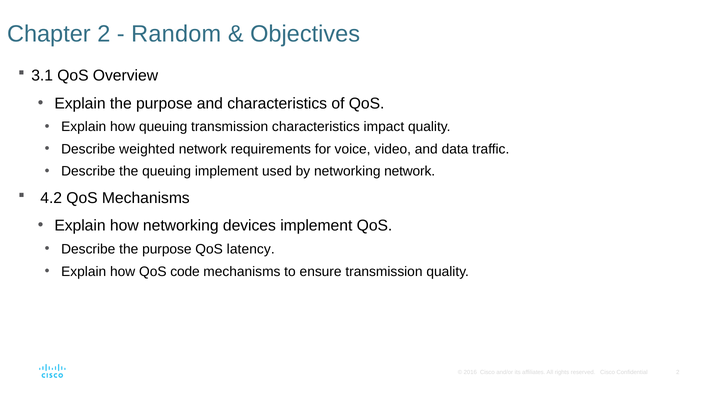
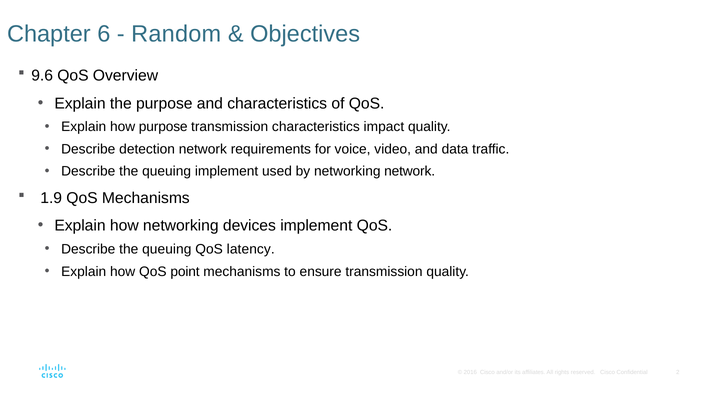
Chapter 2: 2 -> 6
3.1: 3.1 -> 9.6
how queuing: queuing -> purpose
weighted: weighted -> detection
4.2: 4.2 -> 1.9
purpose at (167, 249): purpose -> queuing
code: code -> point
